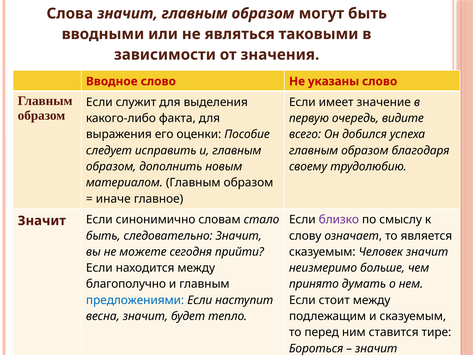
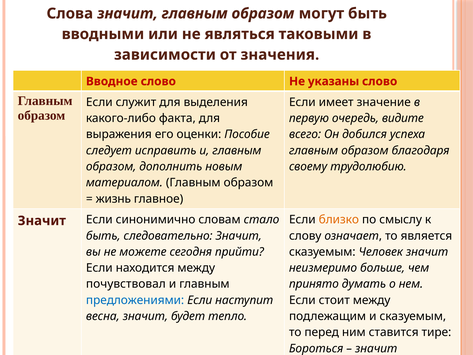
иначе: иначе -> жизнь
близко colour: purple -> orange
благополучно: благополучно -> почувствовал
